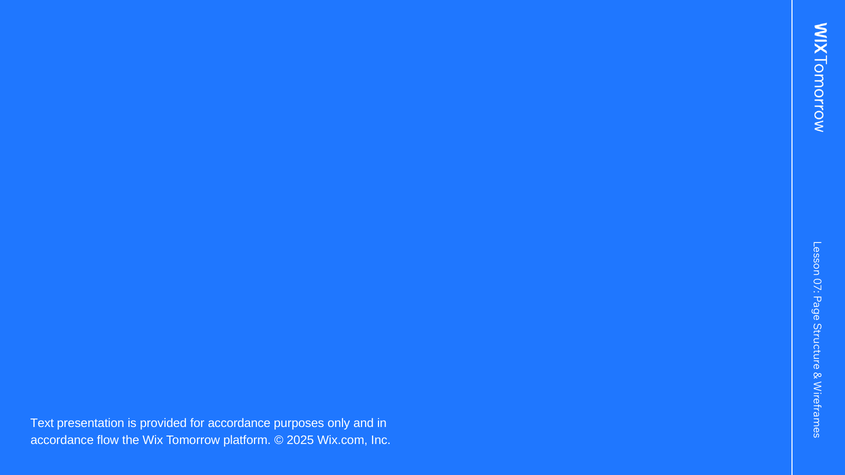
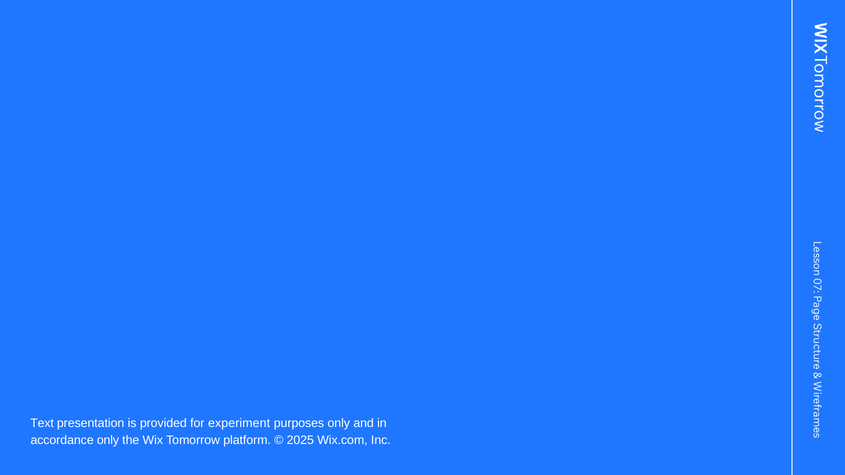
for accordance: accordance -> experiment
accordance flow: flow -> only
